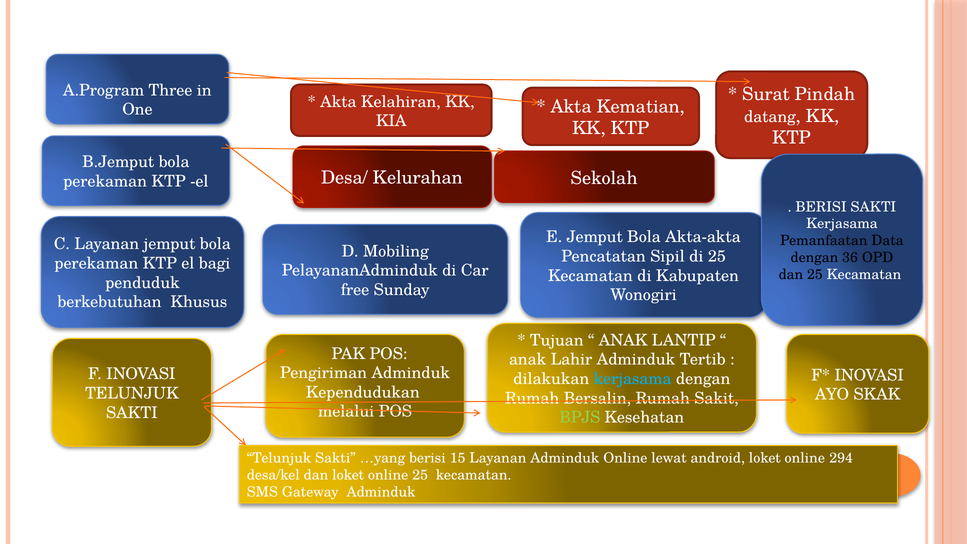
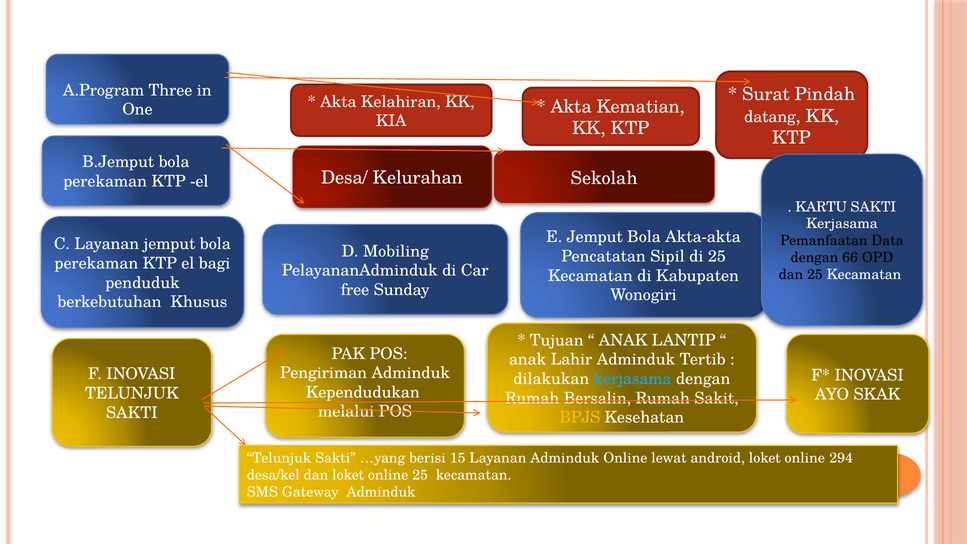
BERISI at (821, 207): BERISI -> KARTU
36: 36 -> 66
BPJS colour: light green -> yellow
